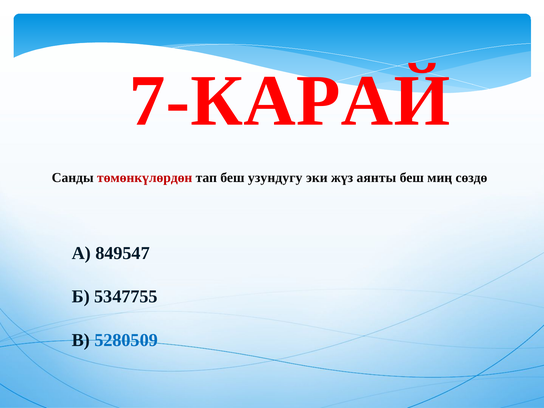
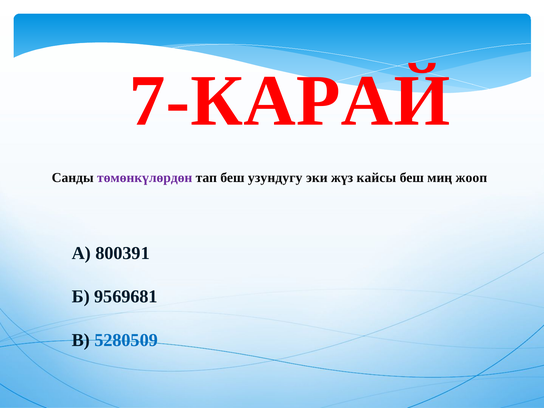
төмөнкүлөрдөн colour: red -> purple
аянты: аянты -> кайсы
сөздө: сөздө -> жооп
849547: 849547 -> 800391
5347755: 5347755 -> 9569681
